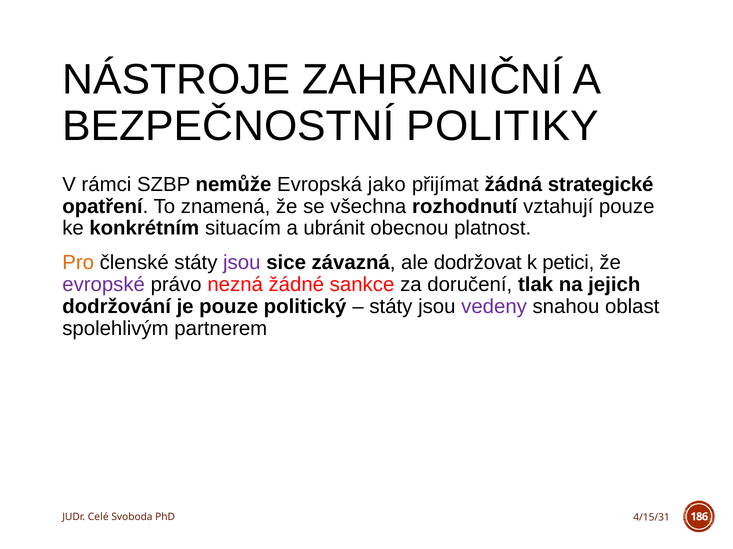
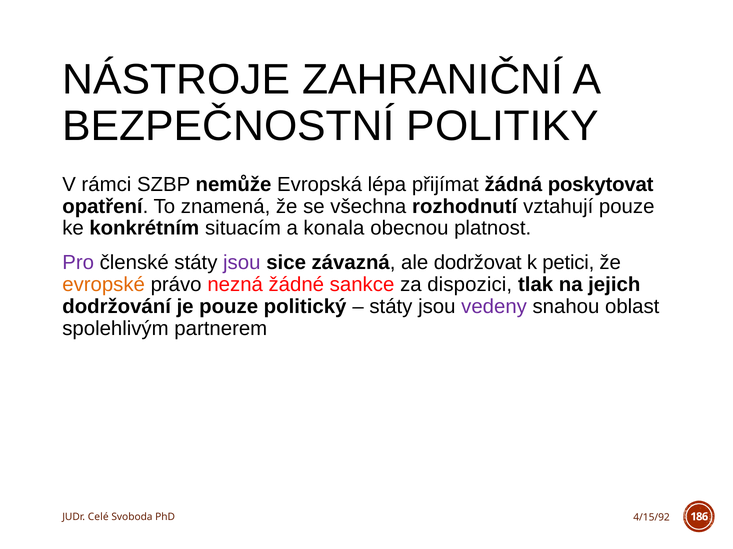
jako: jako -> lépa
strategické: strategické -> poskytovat
ubránit: ubránit -> konala
Pro colour: orange -> purple
evropské colour: purple -> orange
doručení: doručení -> dispozici
4/15/31: 4/15/31 -> 4/15/92
